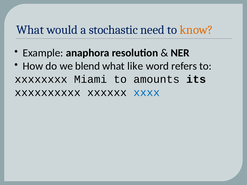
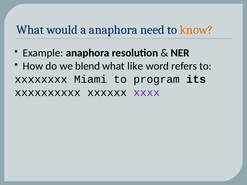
a stochastic: stochastic -> anaphora
amounts: amounts -> program
xxxx colour: blue -> purple
